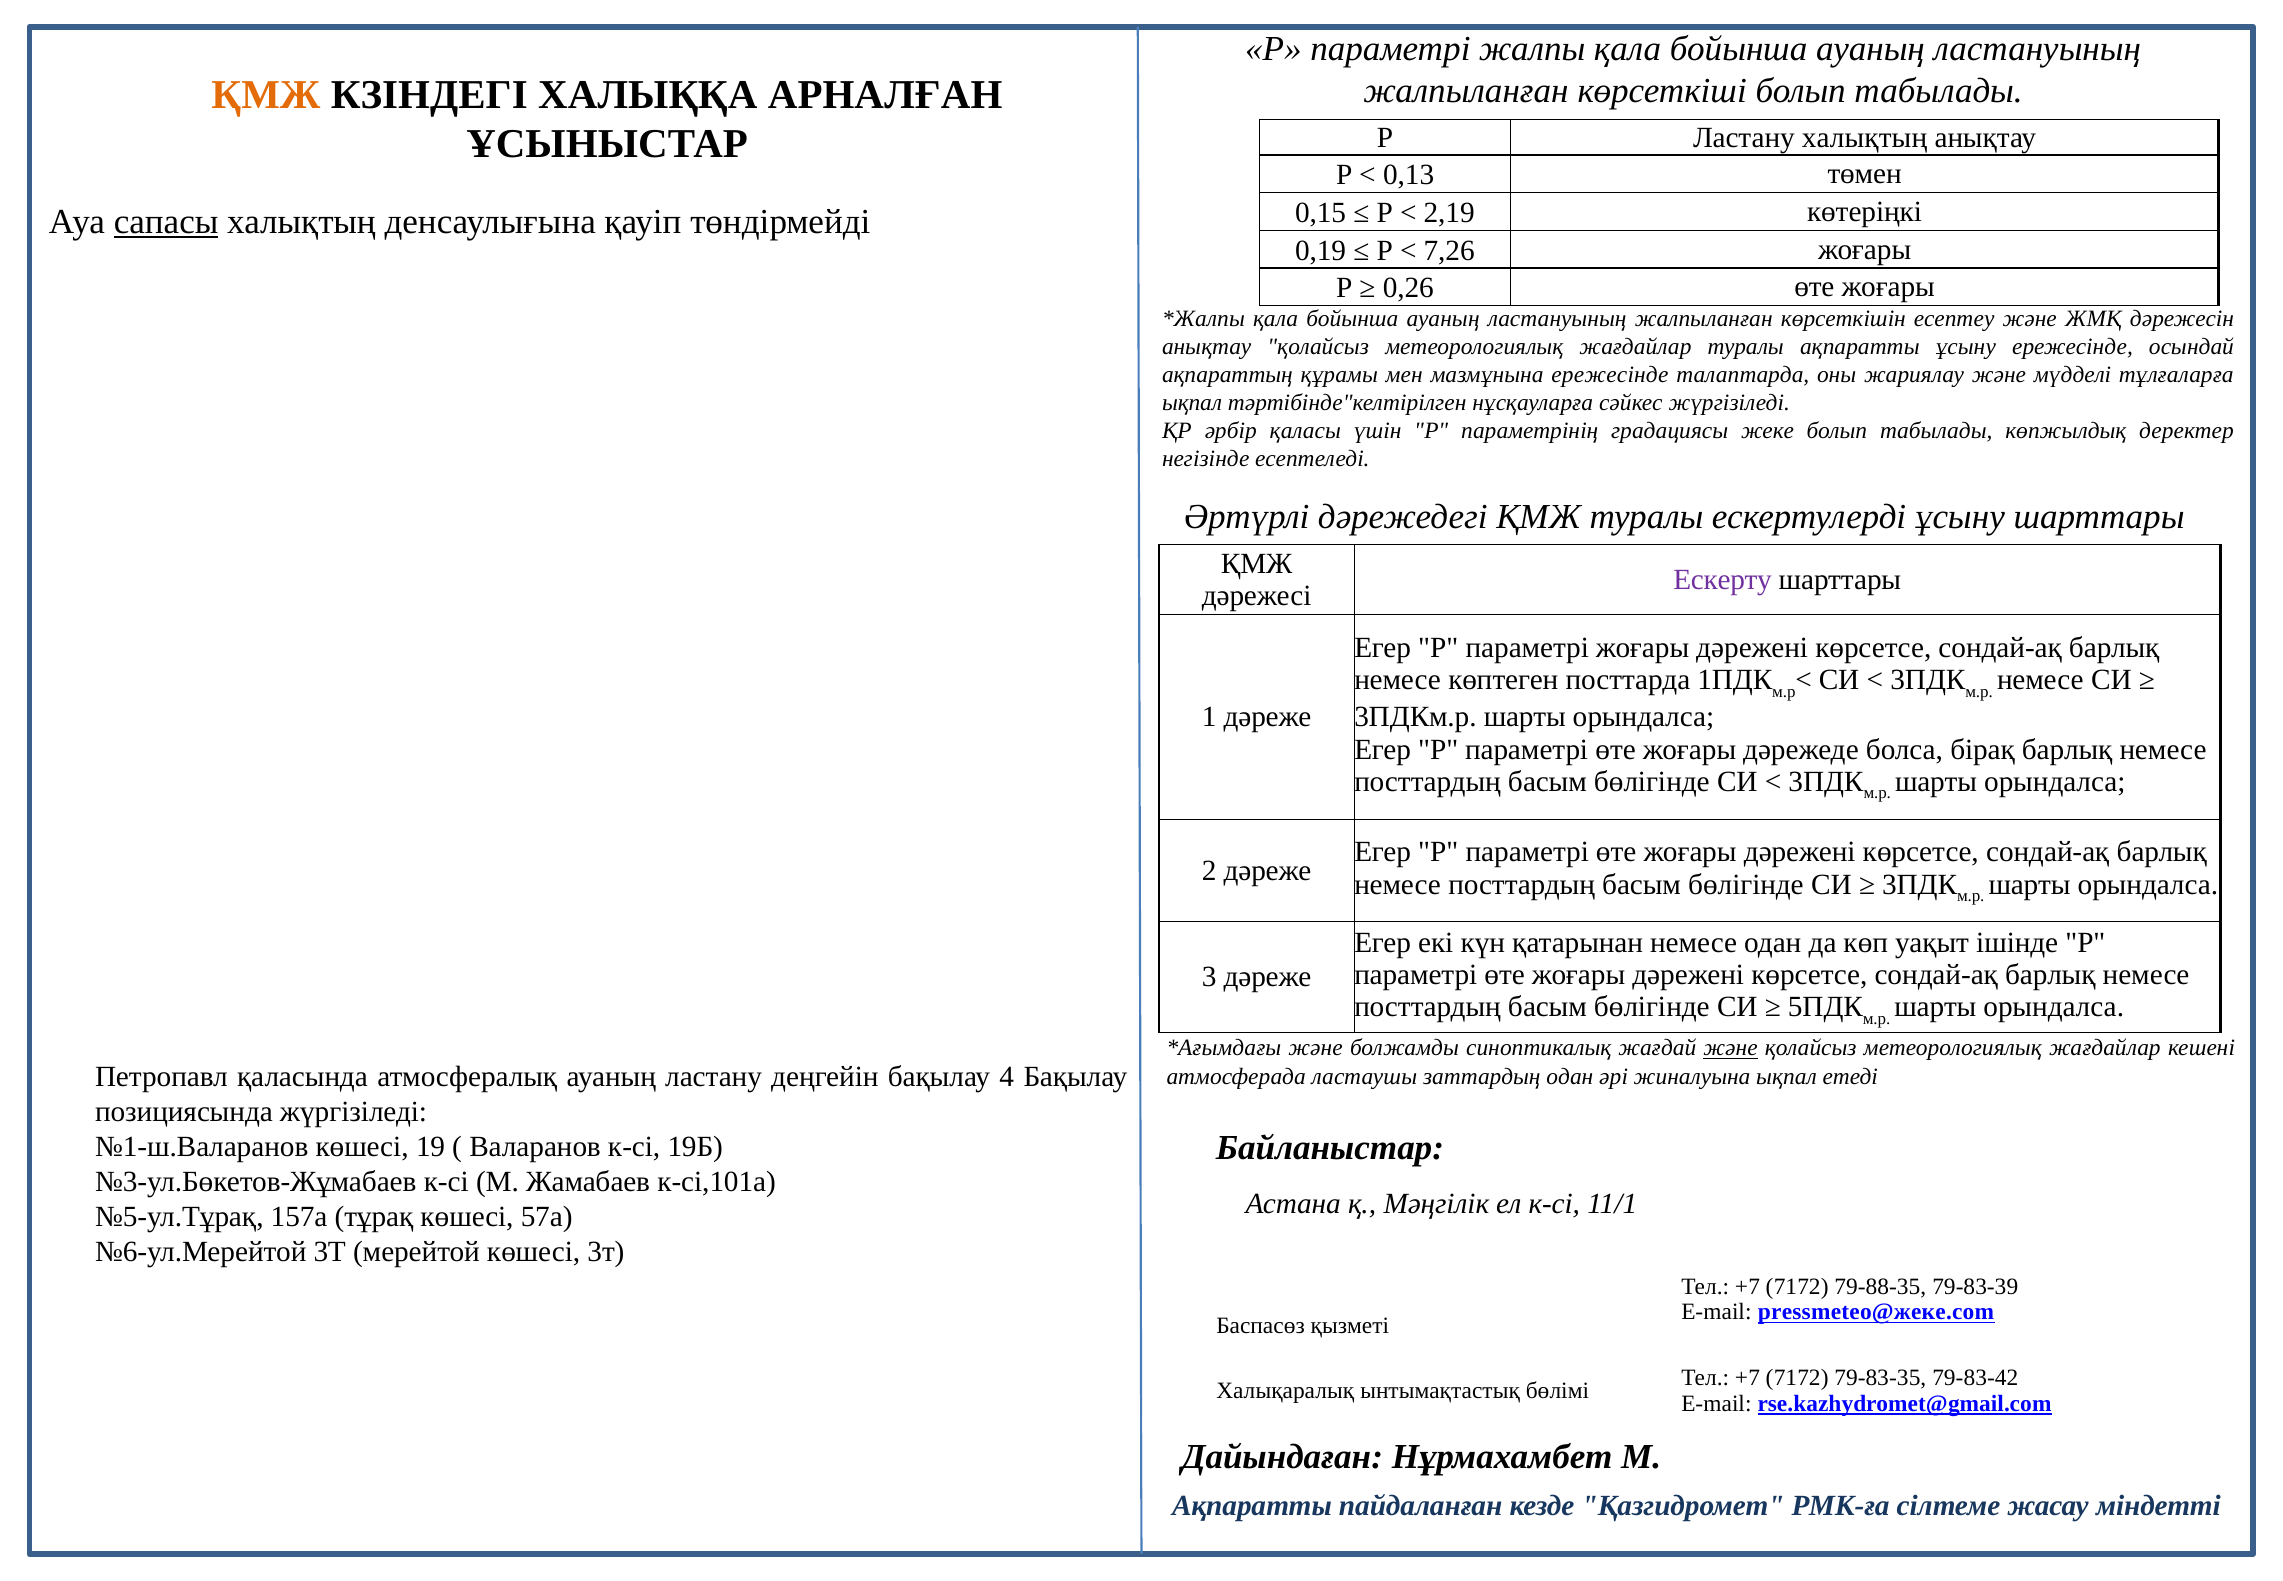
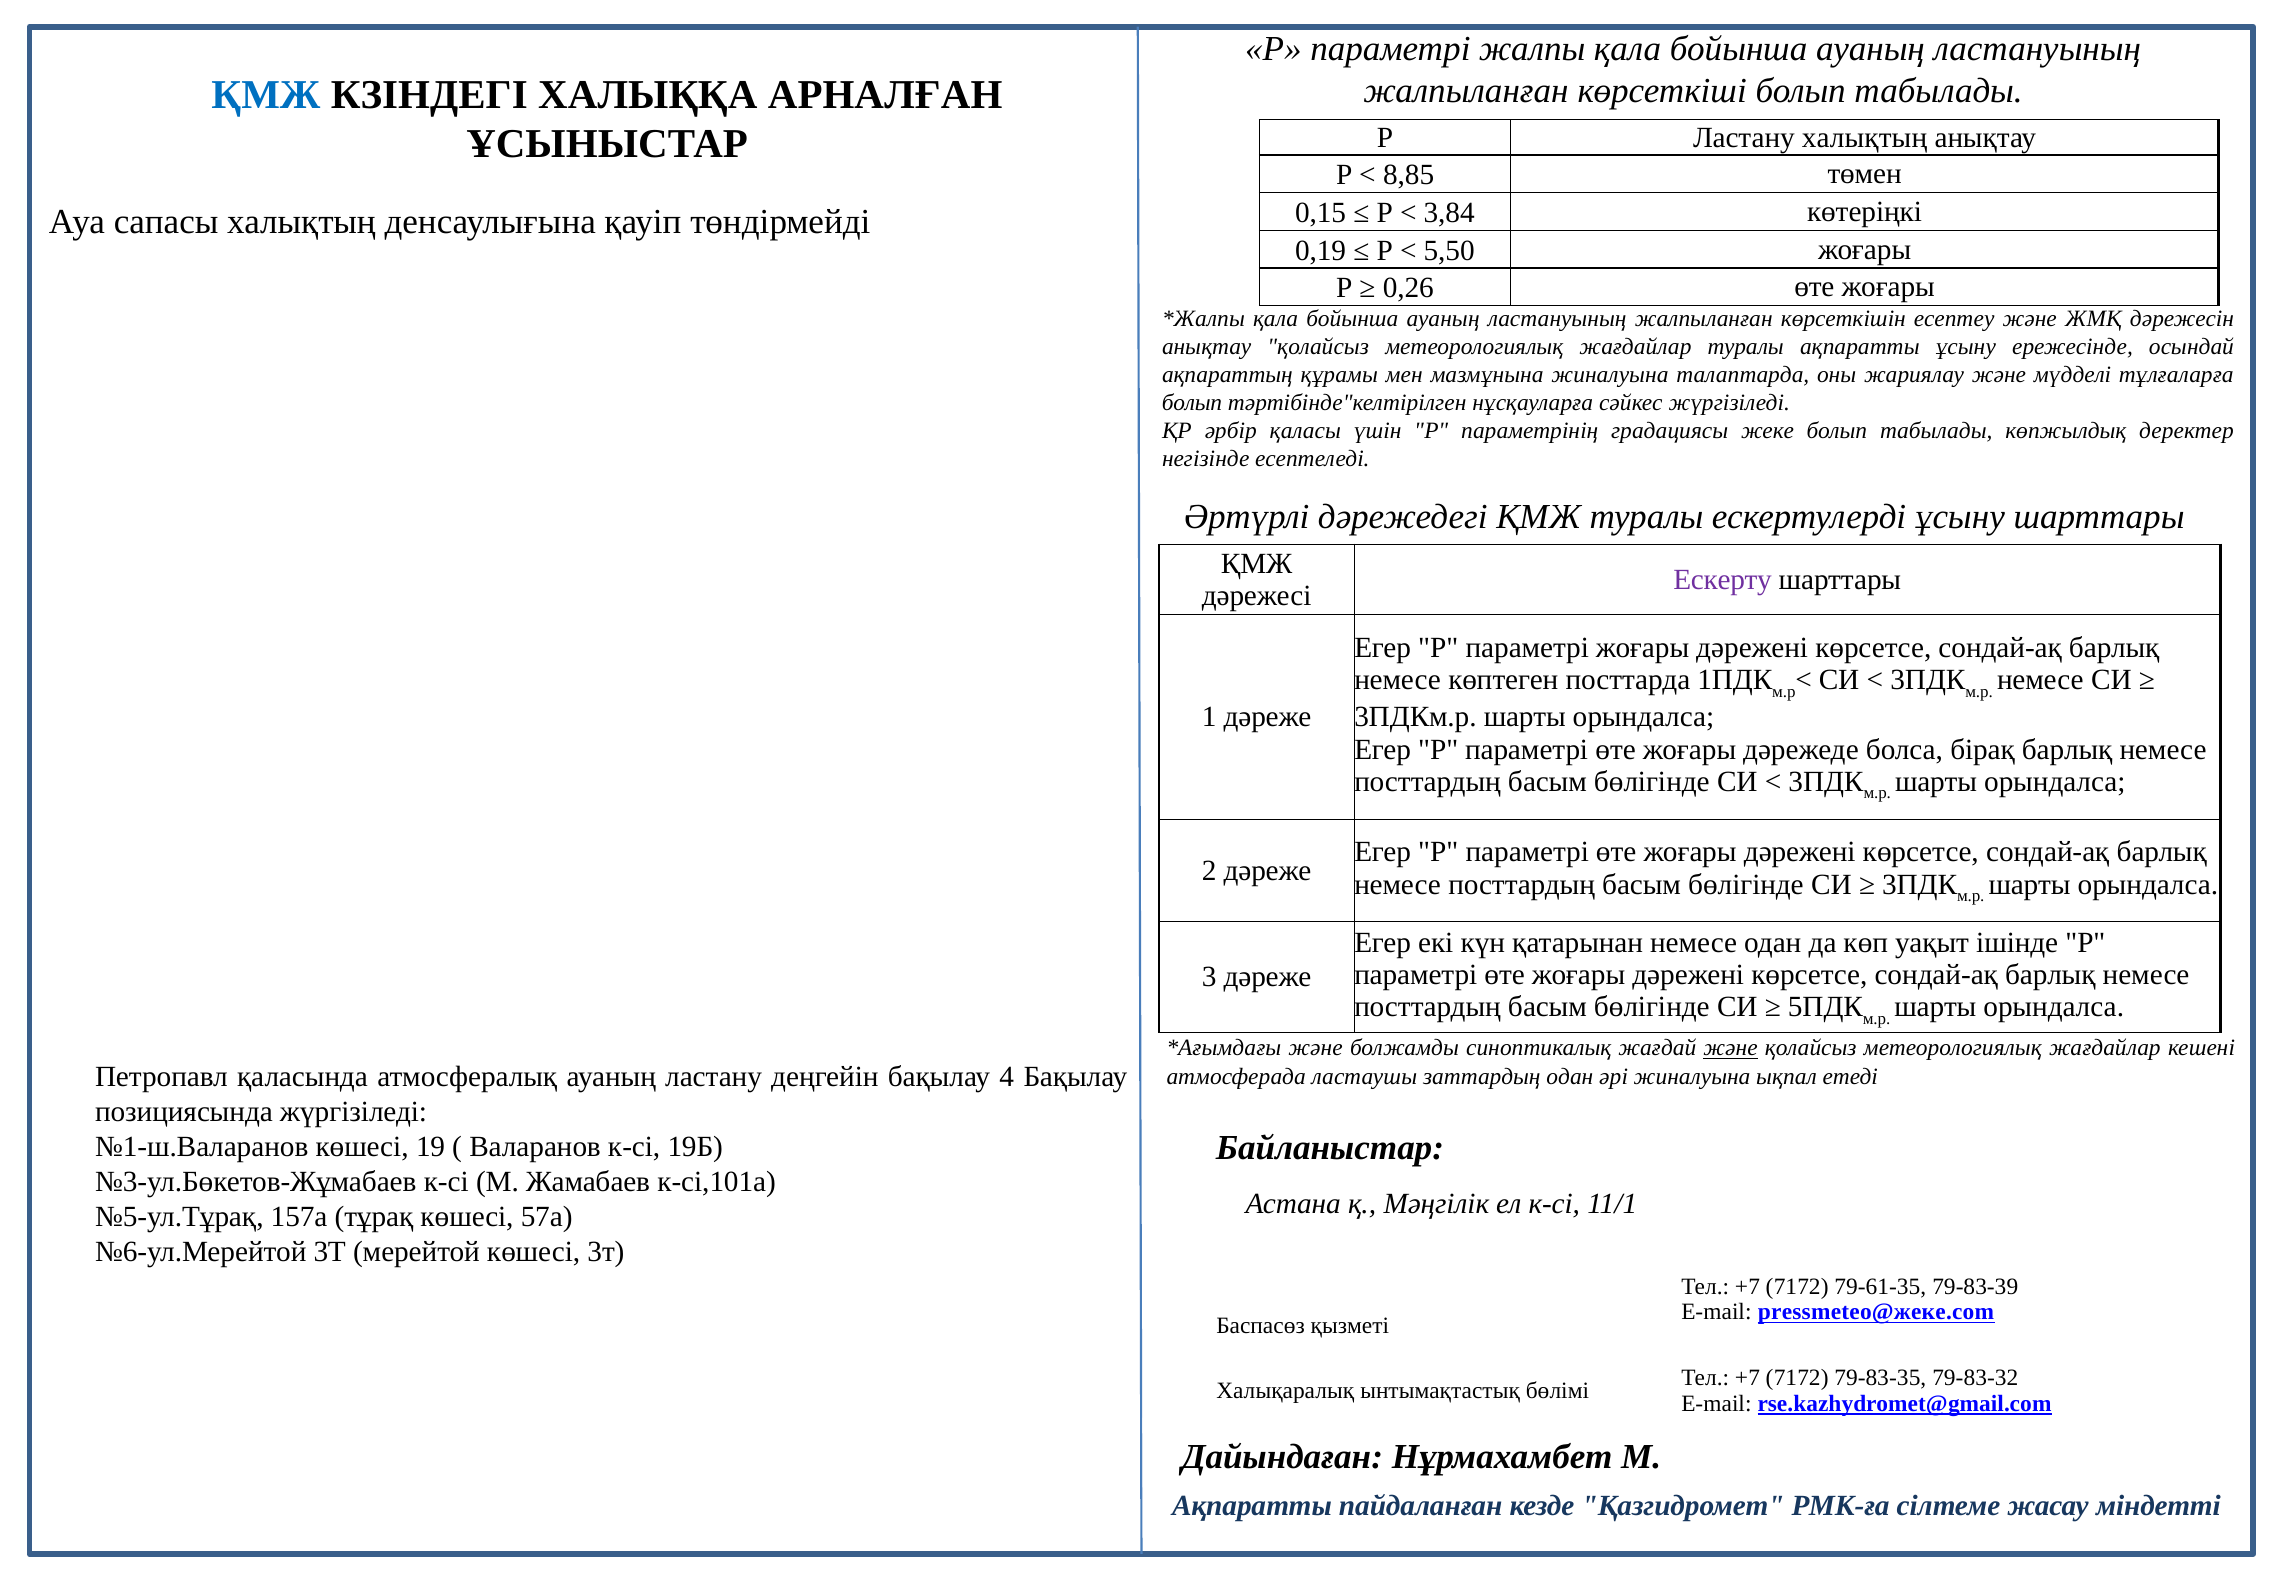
ҚМЖ at (266, 94) colour: orange -> blue
0,13: 0,13 -> 8,85
2,19: 2,19 -> 3,84
сапасы underline: present -> none
7,26: 7,26 -> 5,50
мазмұнына ережесінде: ережесінде -> жиналуына
ықпал at (1192, 403): ықпал -> болып
79-88-35: 79-88-35 -> 79-61-35
79-83-42: 79-83-42 -> 79-83-32
